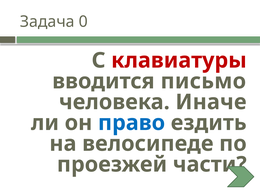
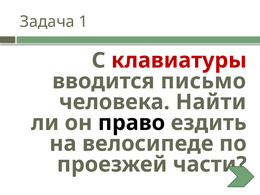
0: 0 -> 1
Иначе: Иначе -> Найти
право colour: blue -> black
